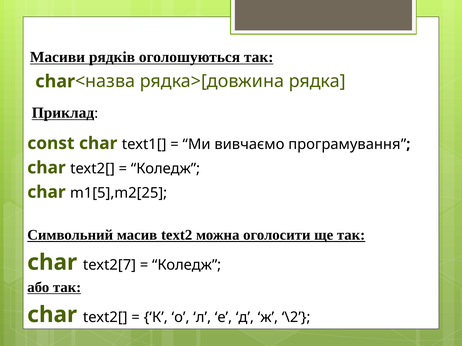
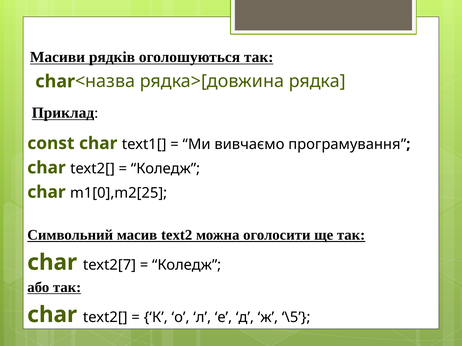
m1[5],m2[25: m1[5],m2[25 -> m1[0],m2[25
\2: \2 -> \5
